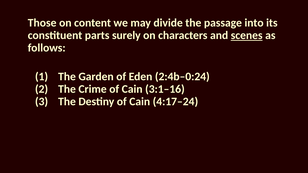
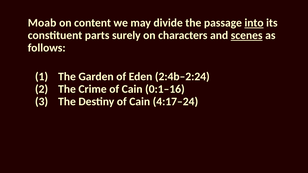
Those: Those -> Moab
into underline: none -> present
2:4b–0:24: 2:4b–0:24 -> 2:4b–2:24
3:1–16: 3:1–16 -> 0:1–16
